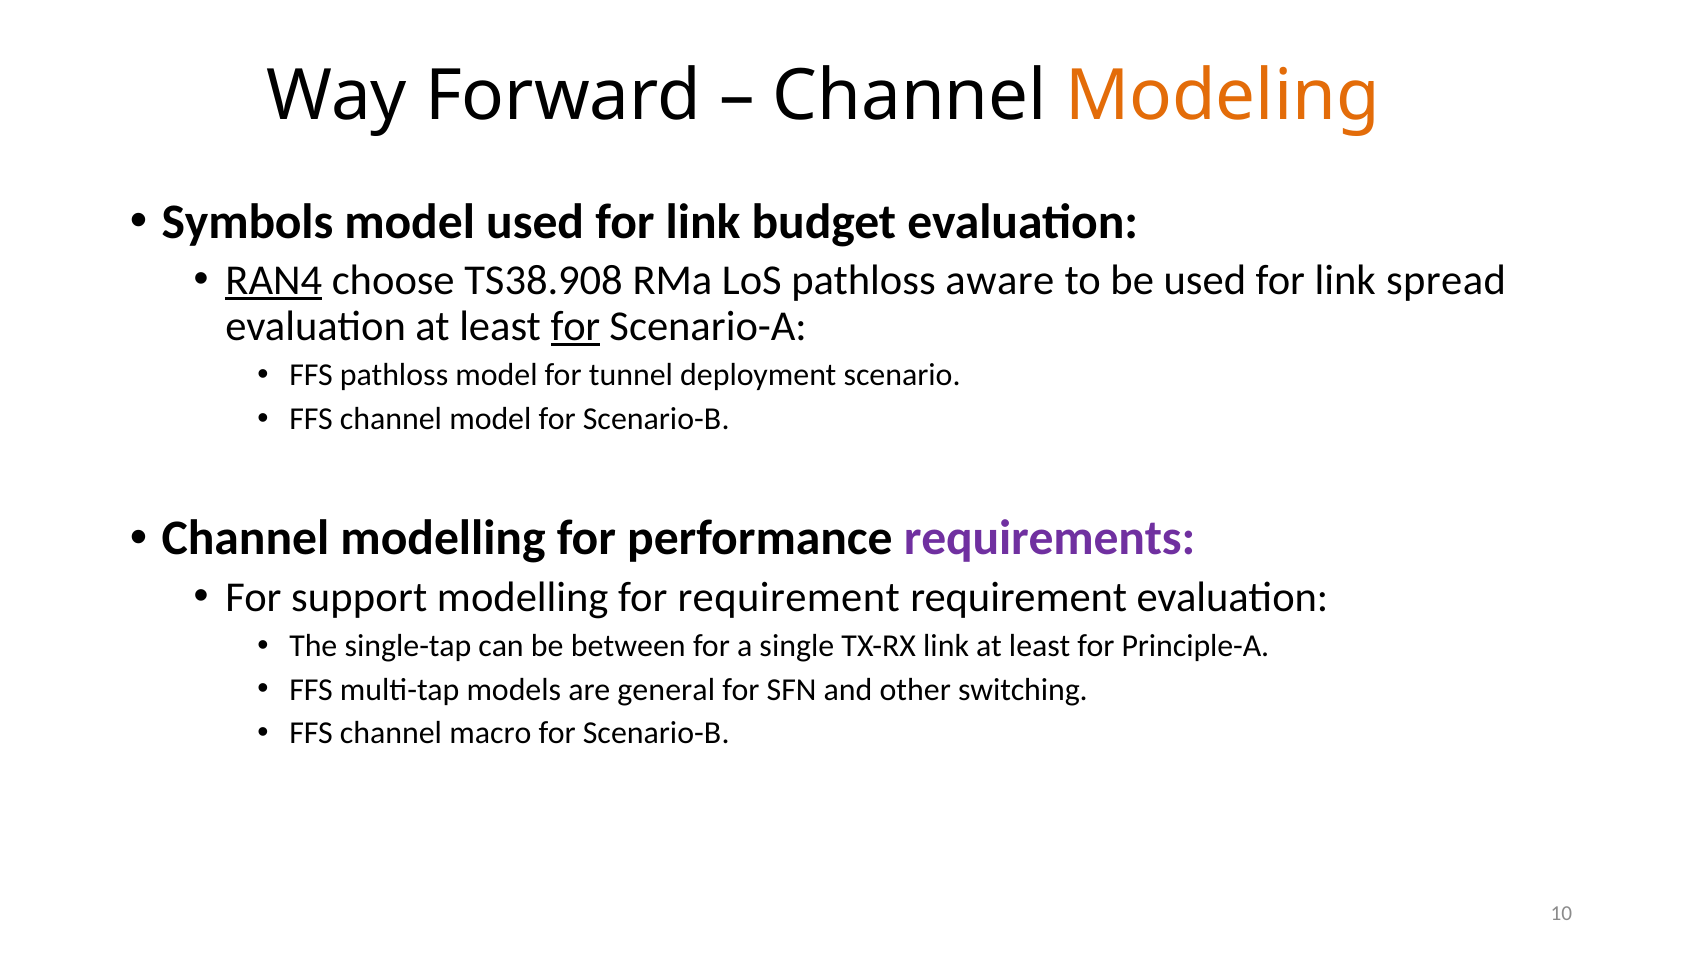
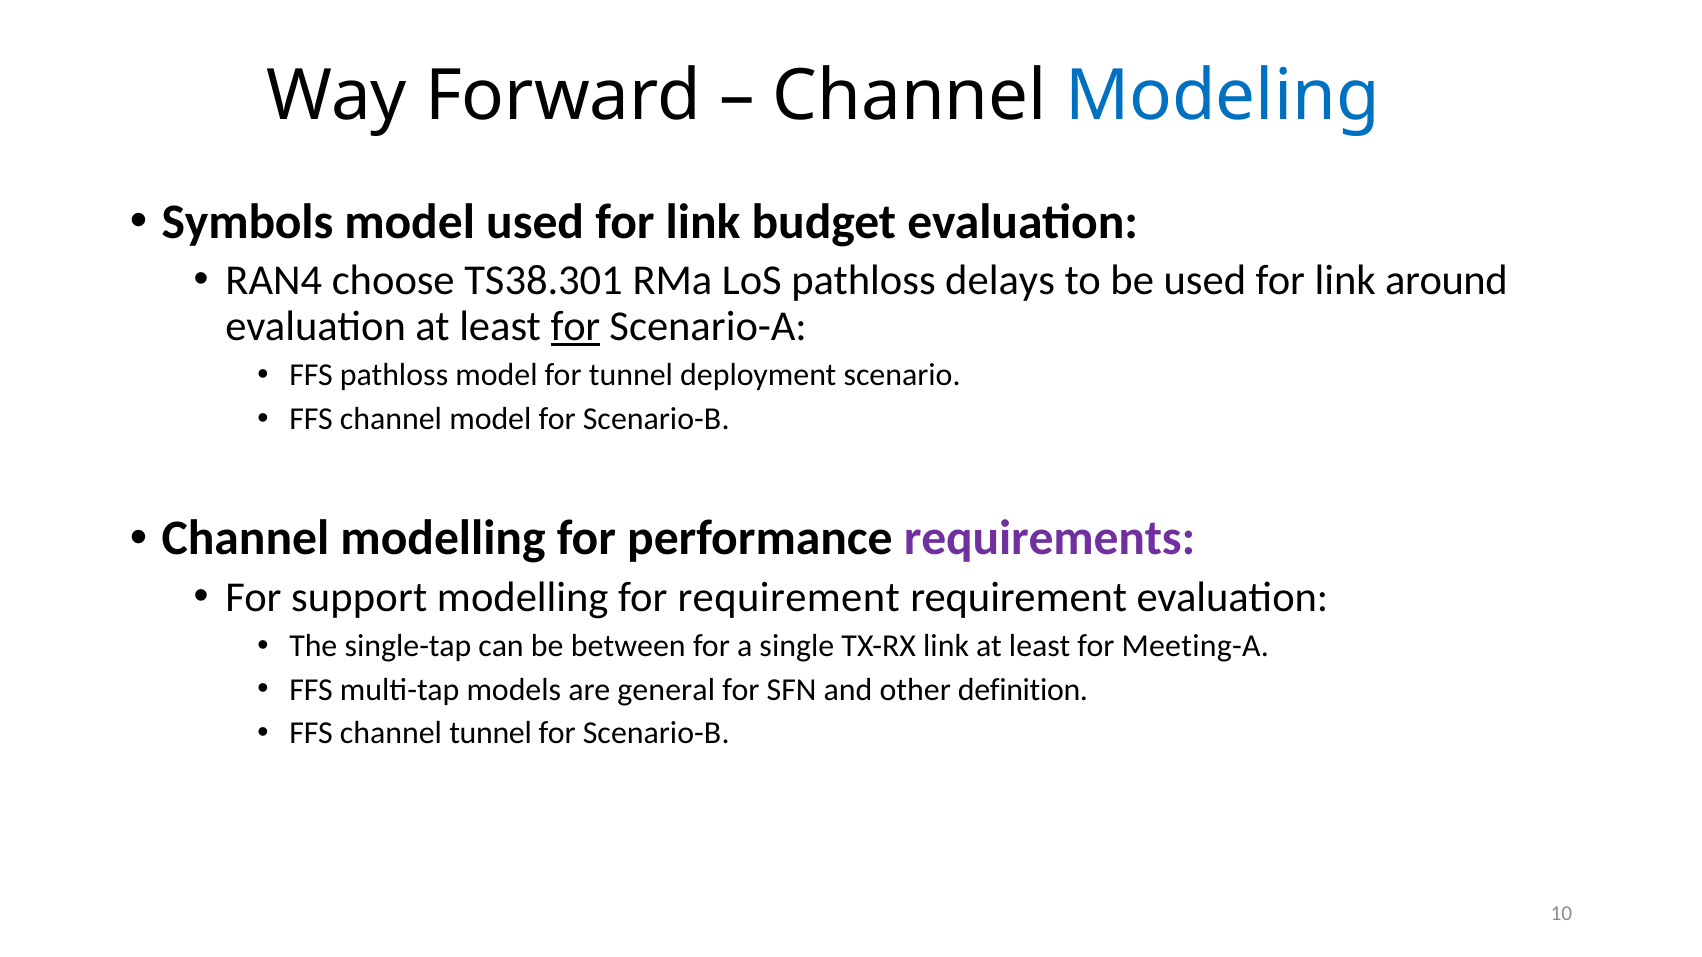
Modeling colour: orange -> blue
RAN4 underline: present -> none
TS38.908: TS38.908 -> TS38.301
aware: aware -> delays
spread: spread -> around
Principle-A: Principle-A -> Meeting-A
switching: switching -> definition
channel macro: macro -> tunnel
